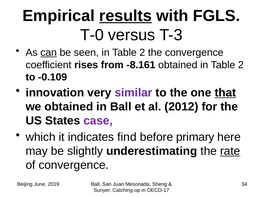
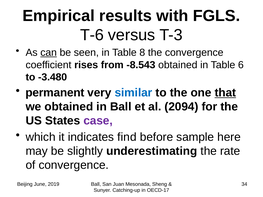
results underline: present -> none
T-0: T-0 -> T-6
seen in Table 2: 2 -> 8
-8.161: -8.161 -> -8.543
obtained in Table 2: 2 -> 6
-0.109: -0.109 -> -3.480
innovation: innovation -> permanent
similar colour: purple -> blue
2012: 2012 -> 2094
primary: primary -> sample
rate underline: present -> none
